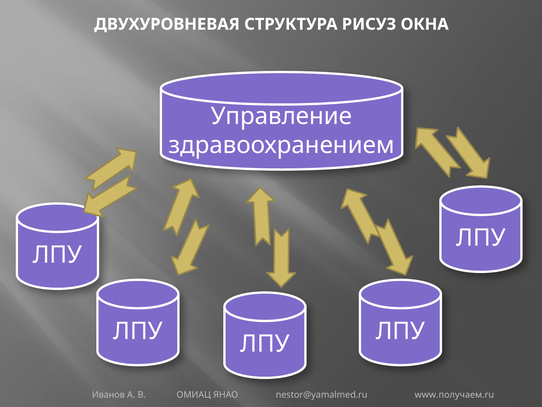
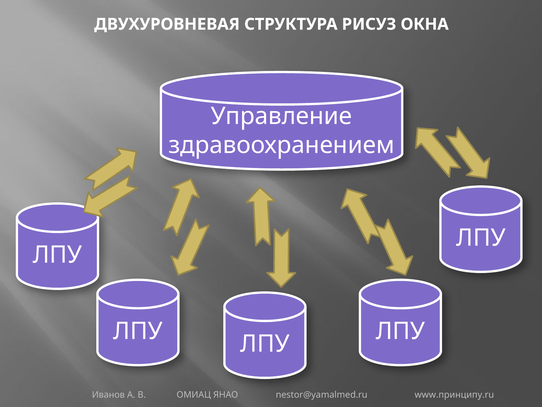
www.получаем.ru: www.получаем.ru -> www.принципу.ru
